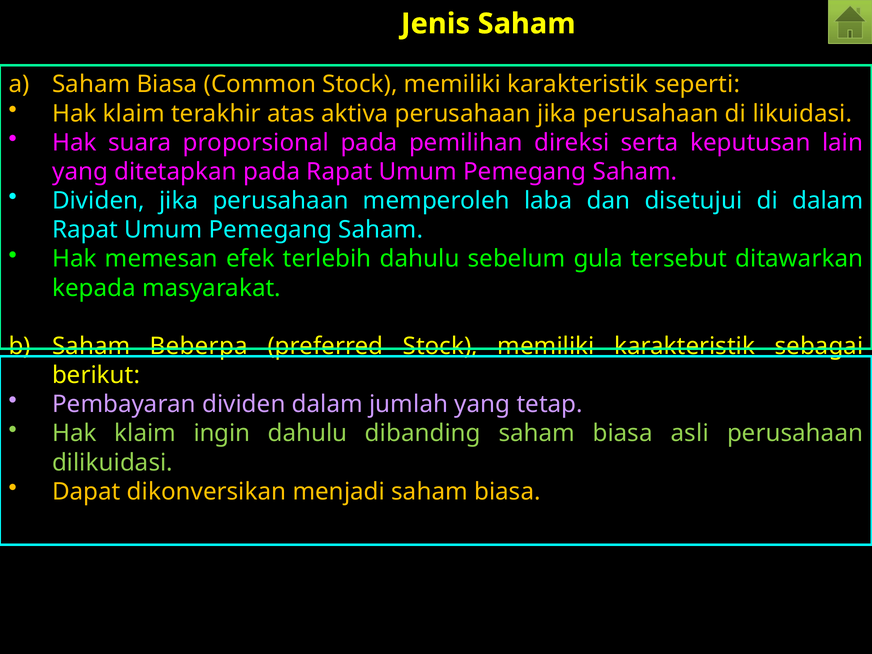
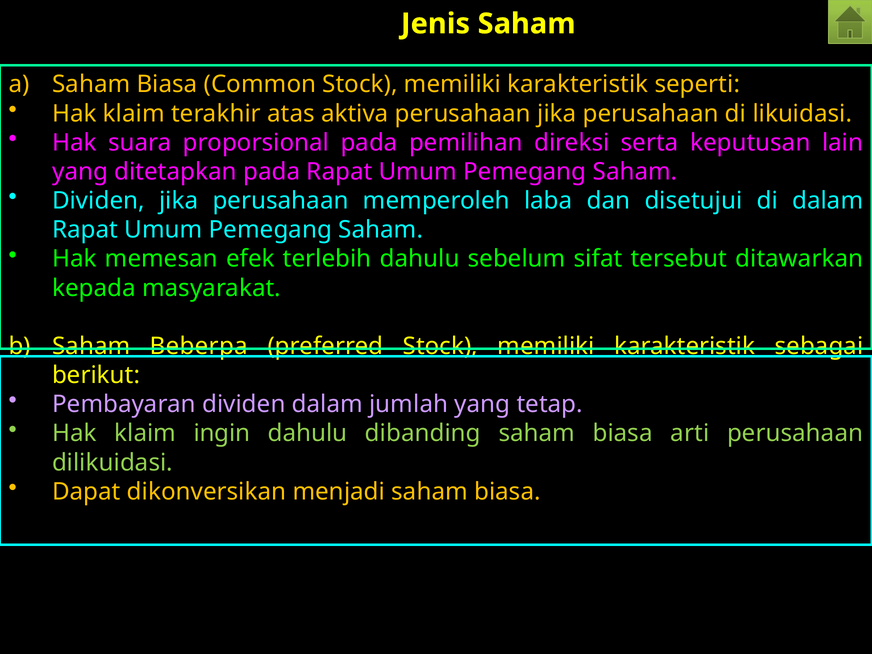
gula: gula -> sifat
asli: asli -> arti
